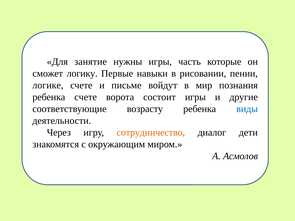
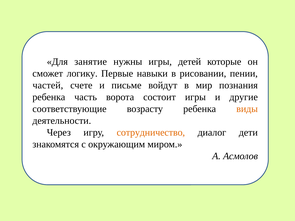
часть: часть -> детей
логике: логике -> частей
ребенка счете: счете -> часть
виды colour: blue -> orange
